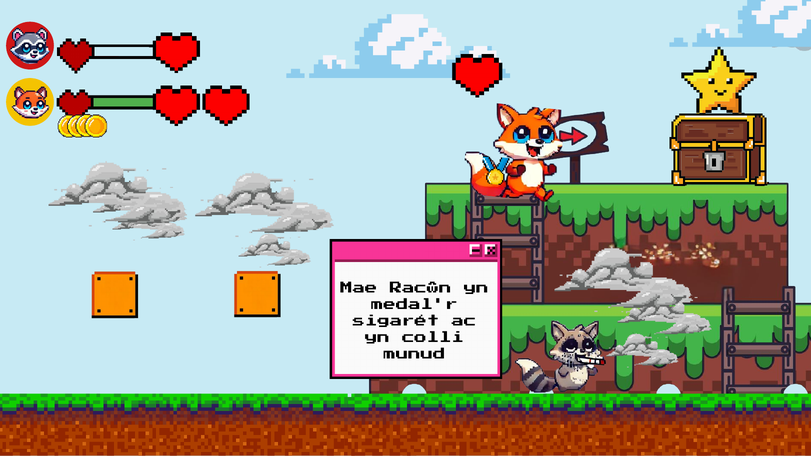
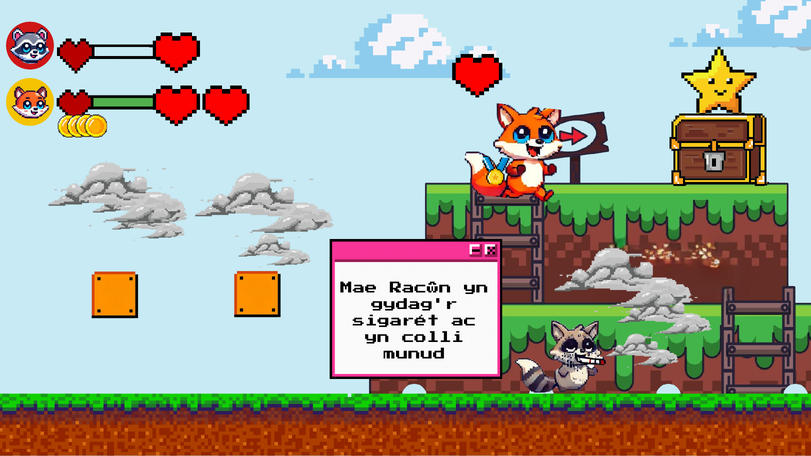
medal'r: medal'r -> gydag'r
